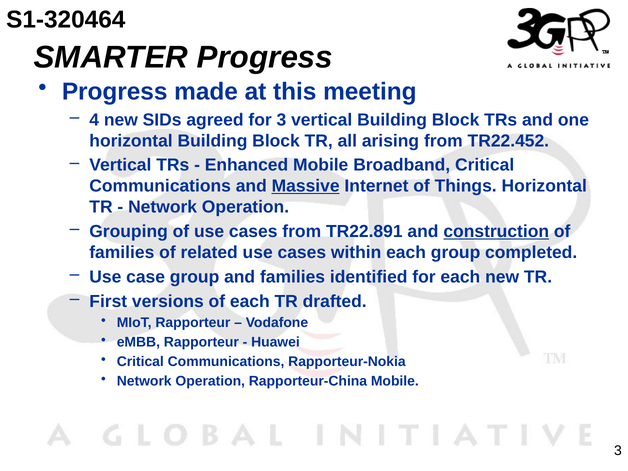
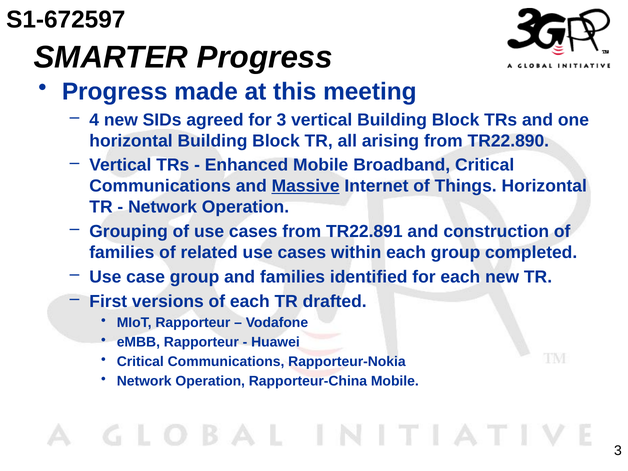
S1-320464: S1-320464 -> S1-672597
TR22.452: TR22.452 -> TR22.890
construction underline: present -> none
